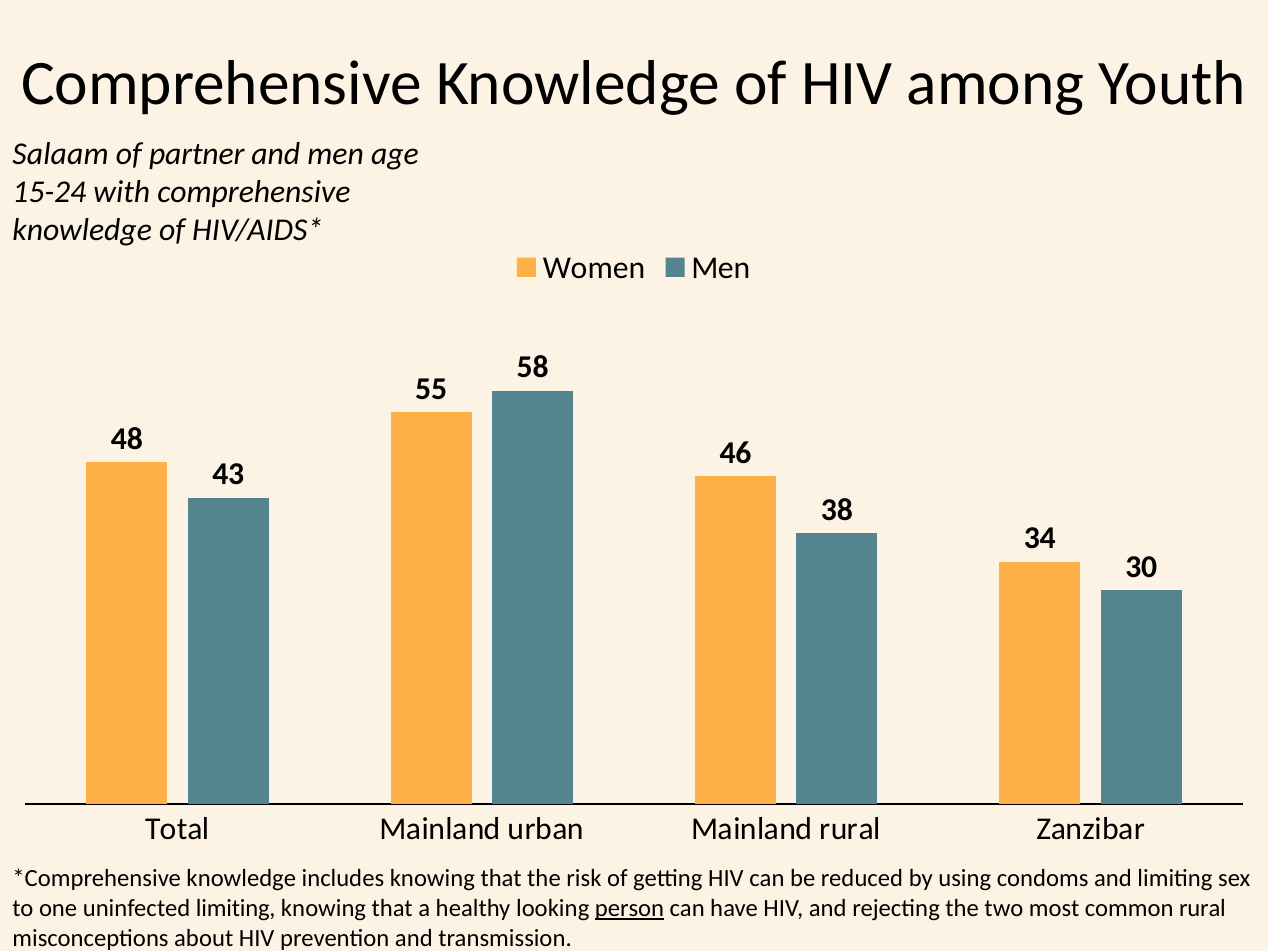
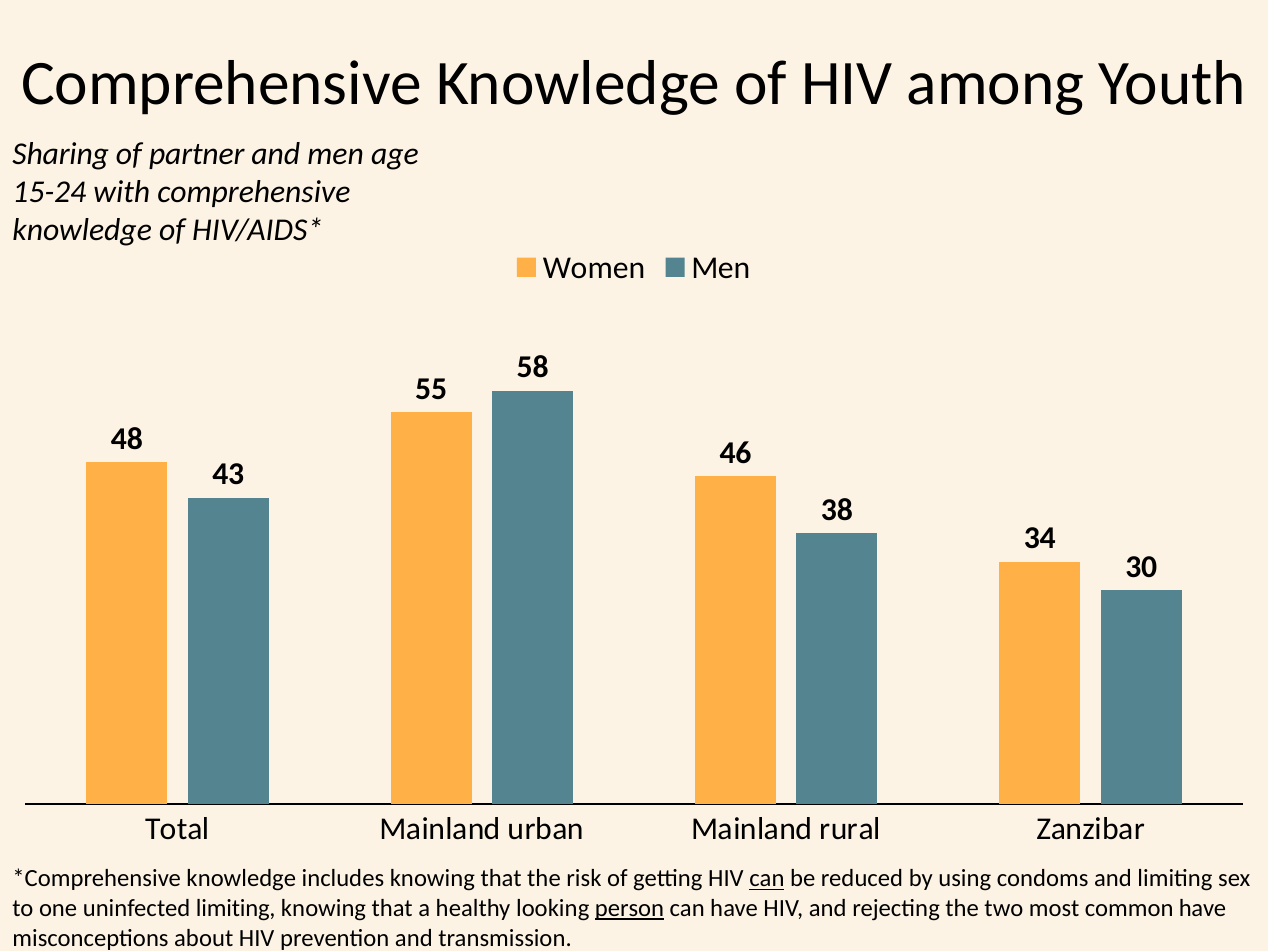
Salaam: Salaam -> Sharing
can at (767, 879) underline: none -> present
common rural: rural -> have
